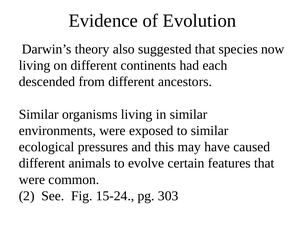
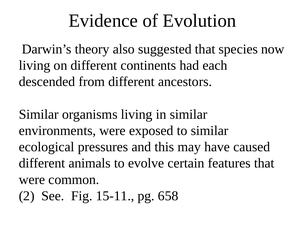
15-24: 15-24 -> 15-11
303: 303 -> 658
